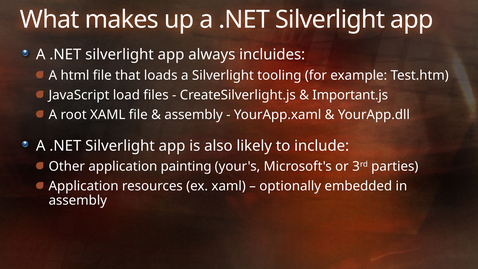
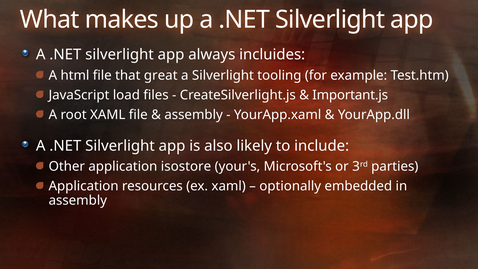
loads: loads -> great
painting: painting -> isostore
